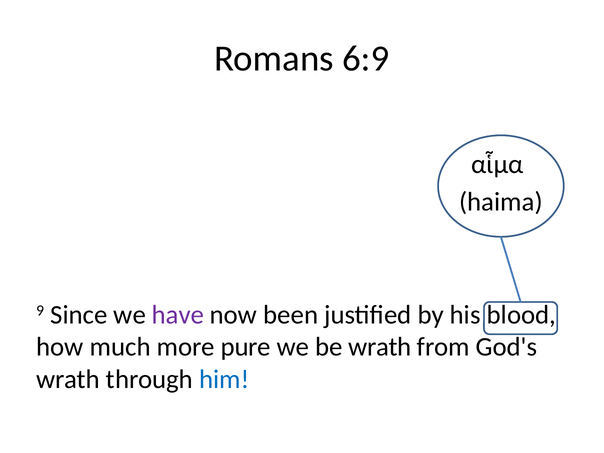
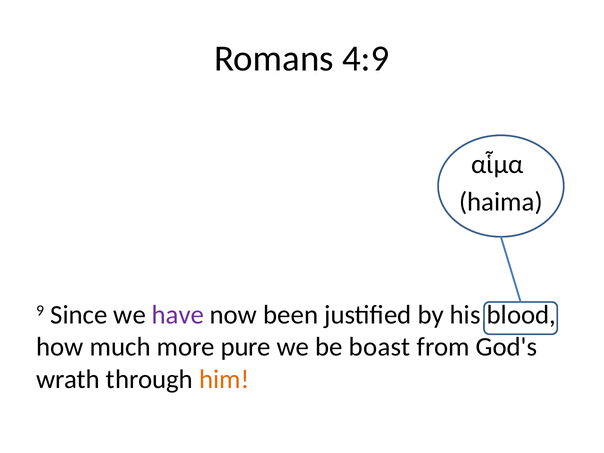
6:9: 6:9 -> 4:9
be wrath: wrath -> boast
him colour: blue -> orange
